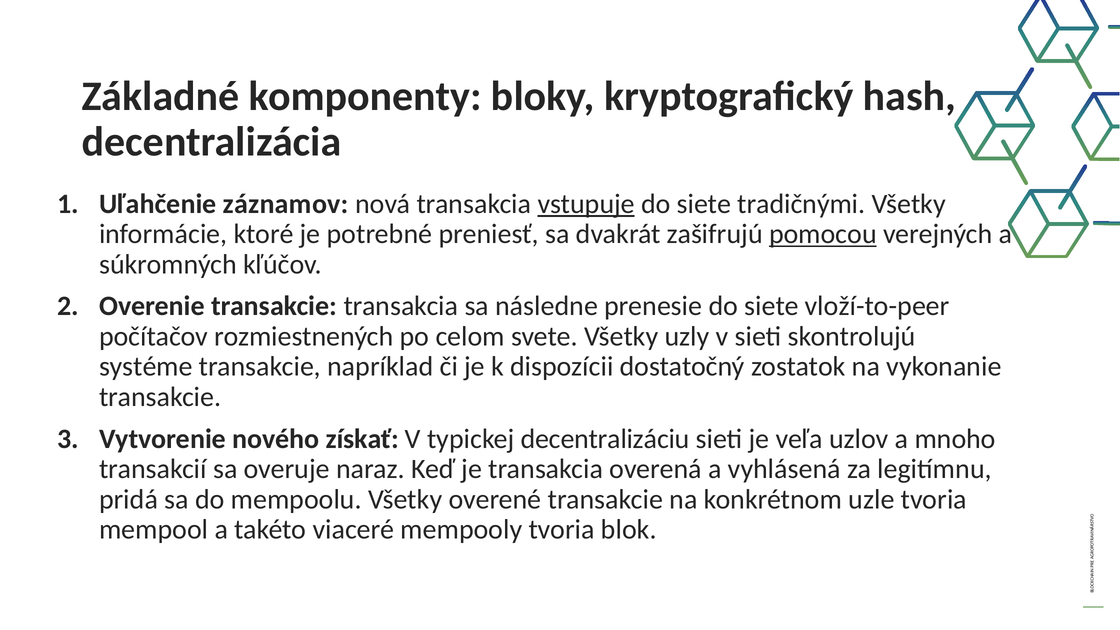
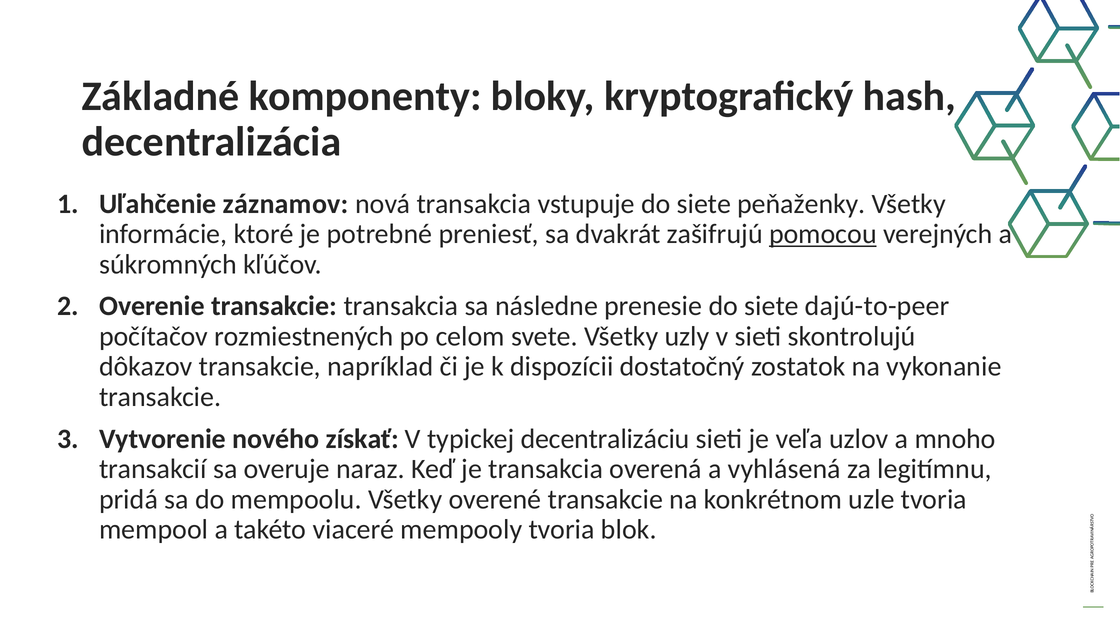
vstupuje underline: present -> none
tradičnými: tradičnými -> peňaženky
vloží-to-peer: vloží-to-peer -> dajú-to-peer
systéme: systéme -> dôkazov
